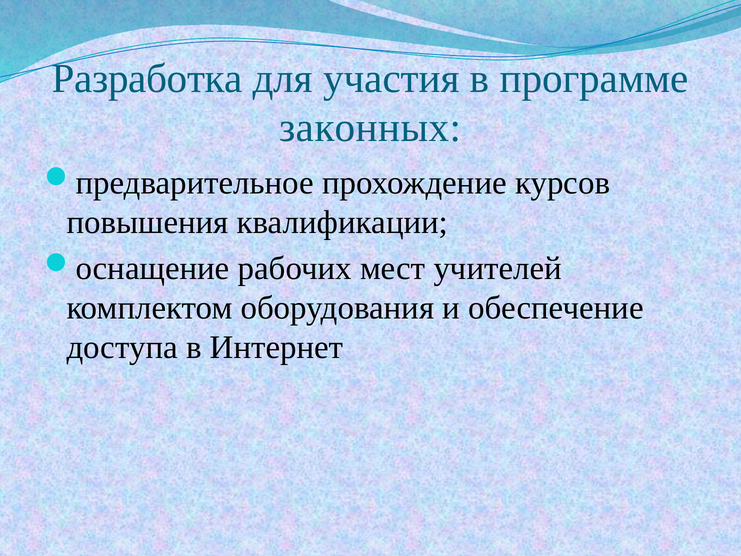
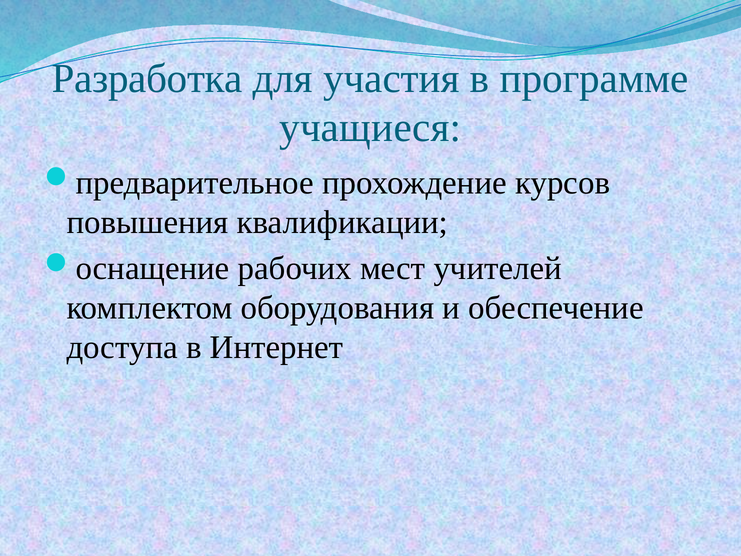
законных: законных -> учащиеся
